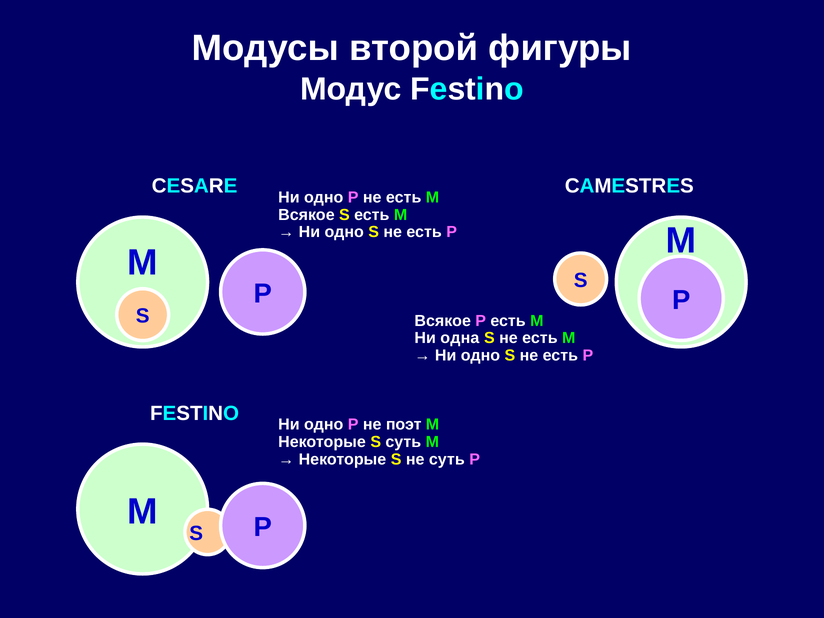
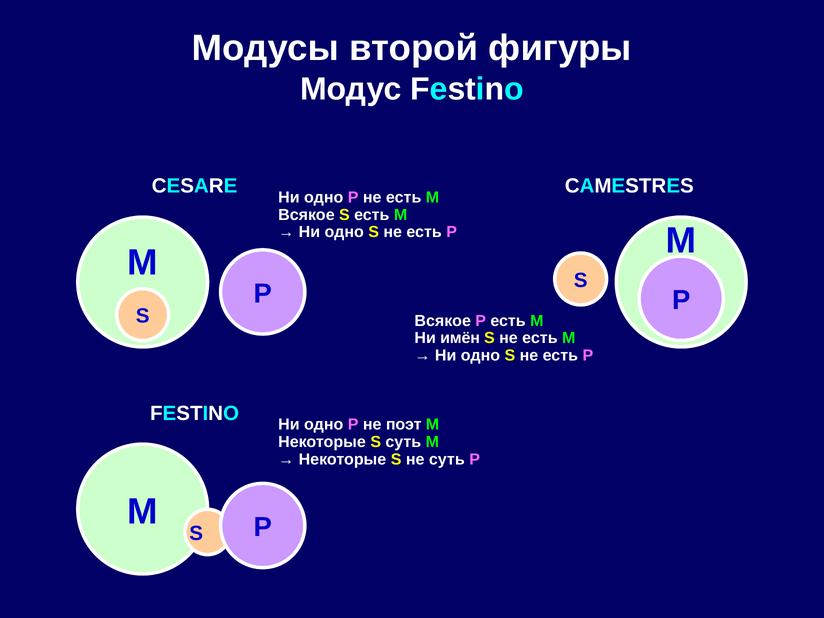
одна: одна -> имён
